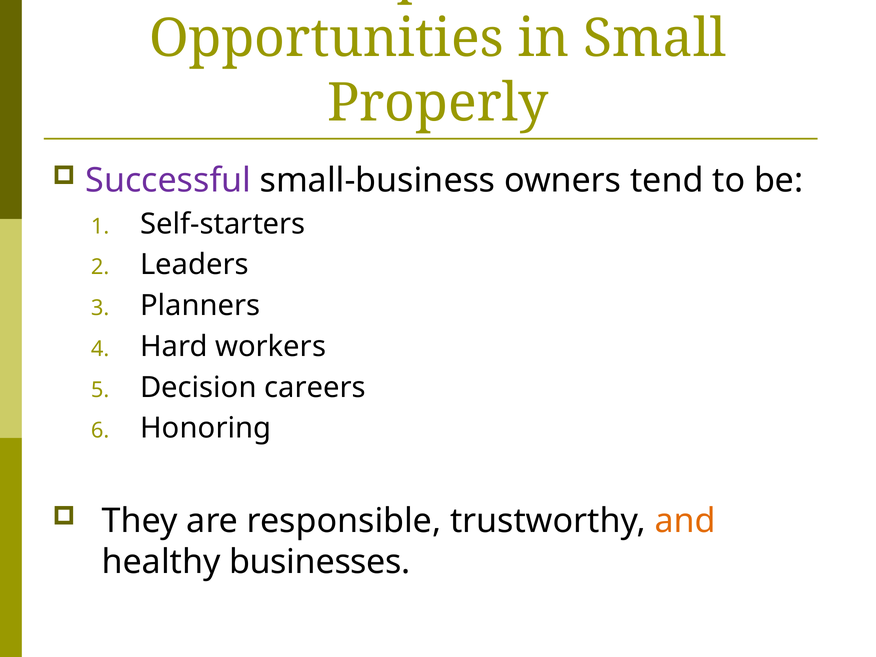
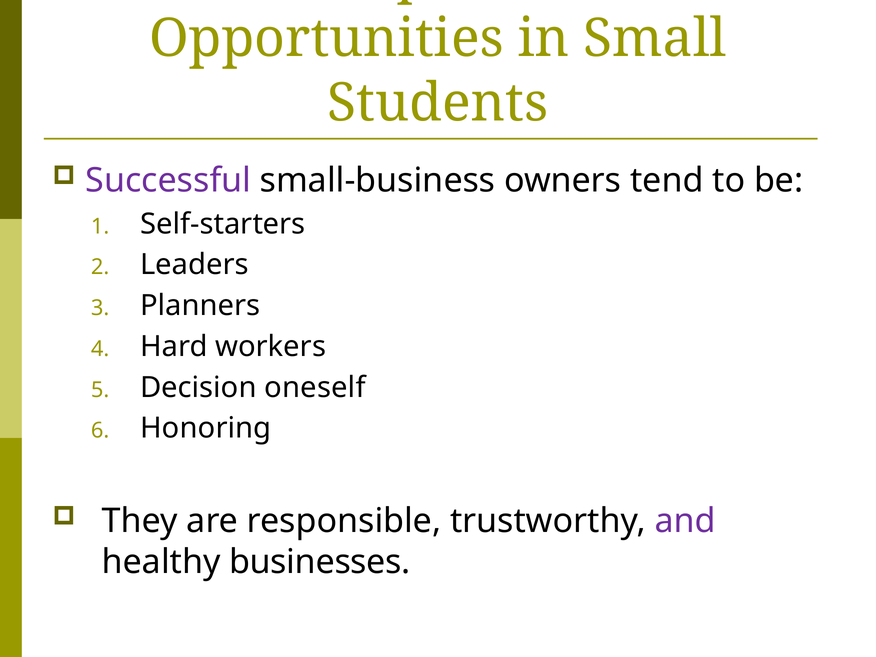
Properly: Properly -> Students
careers: careers -> oneself
and colour: orange -> purple
